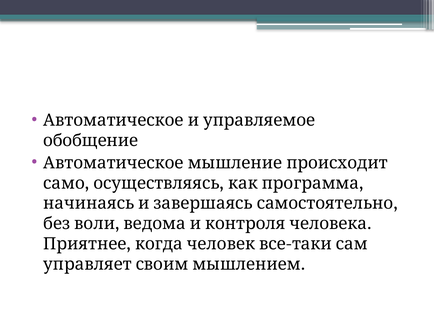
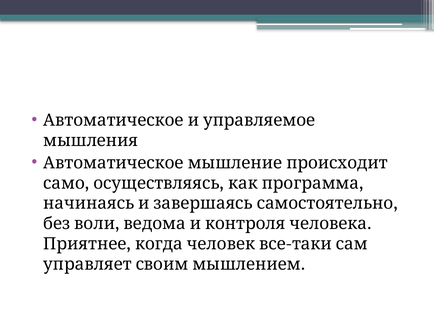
обобщение: обобщение -> мышления
